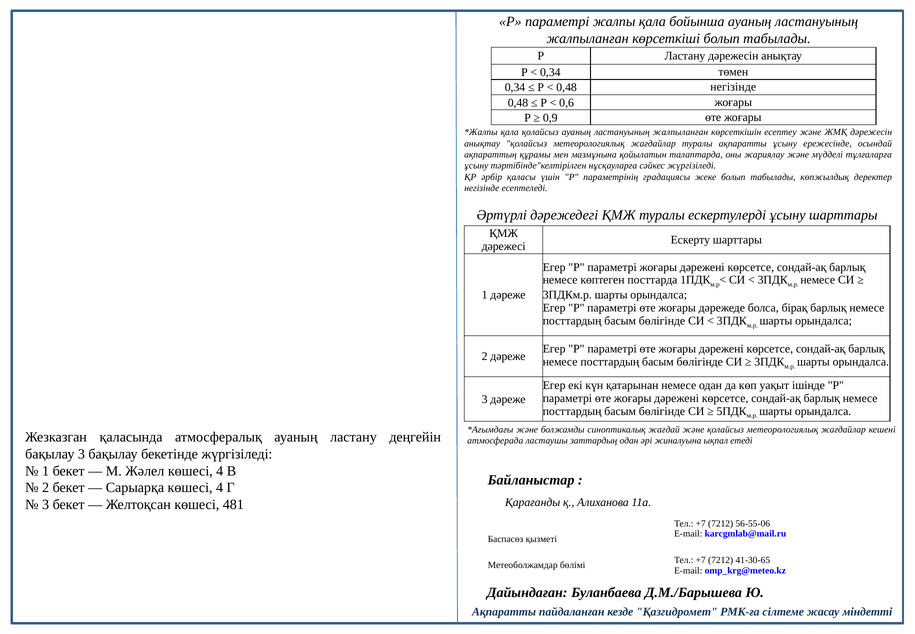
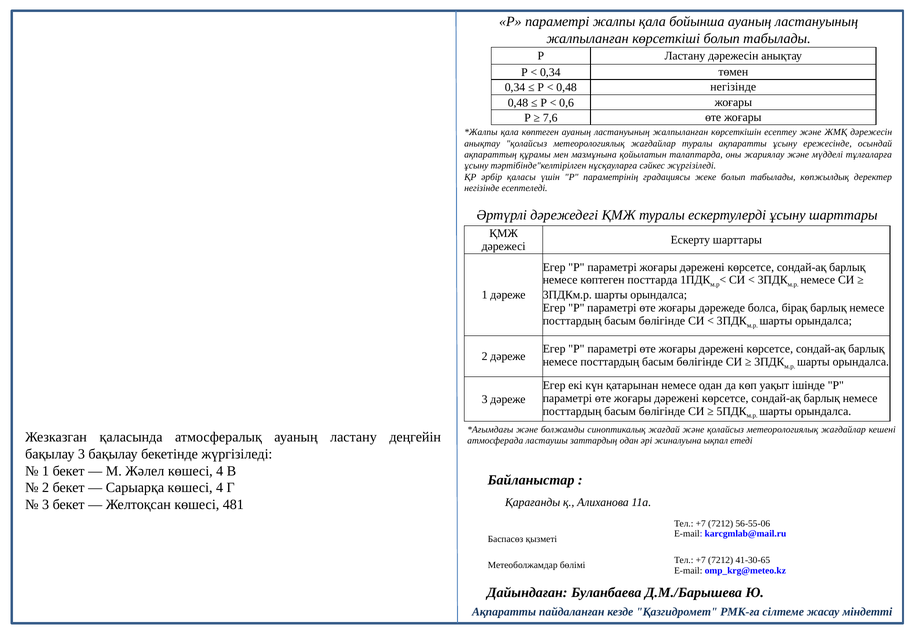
0,9: 0,9 -> 7,6
қала қолайсыз: қолайсыз -> көптеген
